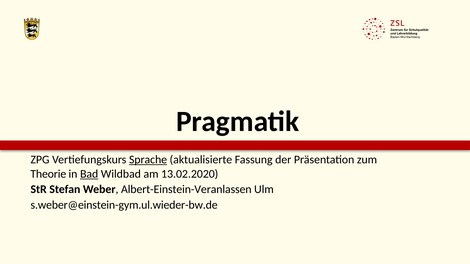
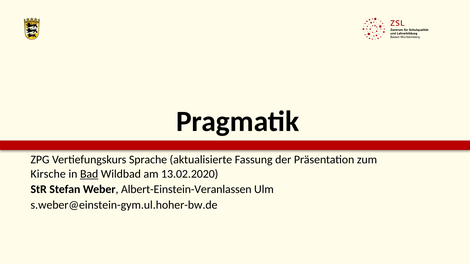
Sprache underline: present -> none
Theorie: Theorie -> Kirsche
s.weber@einstein-gym.ul.wieder-bw.de: s.weber@einstein-gym.ul.wieder-bw.de -> s.weber@einstein-gym.ul.hoher-bw.de
